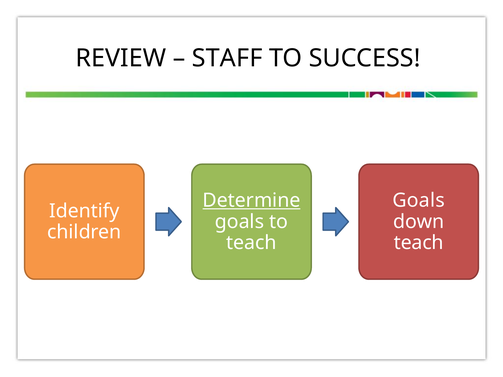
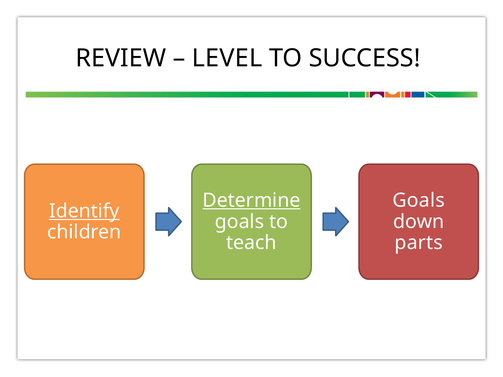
STAFF: STAFF -> LEVEL
Identify underline: none -> present
teach at (419, 243): teach -> parts
